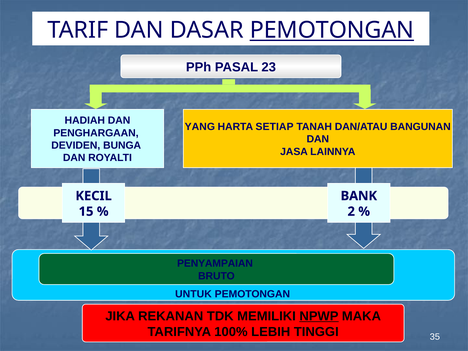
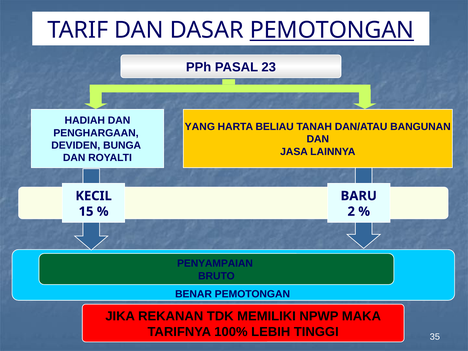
SETIAP: SETIAP -> BELIAU
BANK: BANK -> BARU
UNTUK: UNTUK -> BENAR
NPWP underline: present -> none
